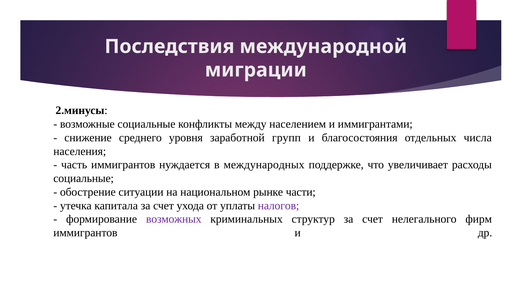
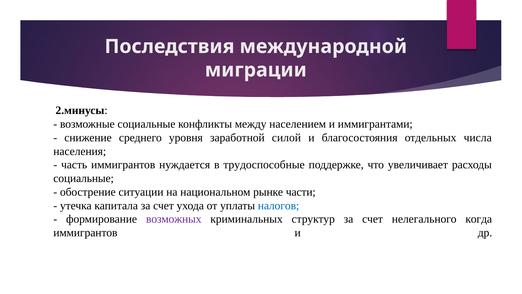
групп: групп -> силой
международных: международных -> трудоспособные
налогов colour: purple -> blue
фирм: фирм -> когда
